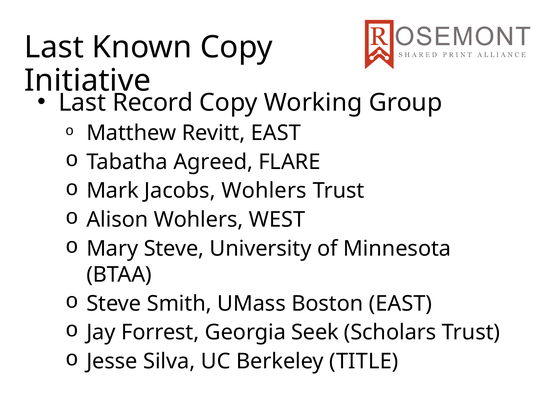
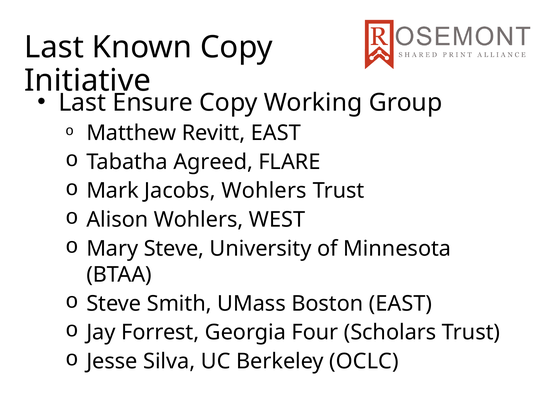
Record: Record -> Ensure
Seek: Seek -> Four
TITLE: TITLE -> OCLC
